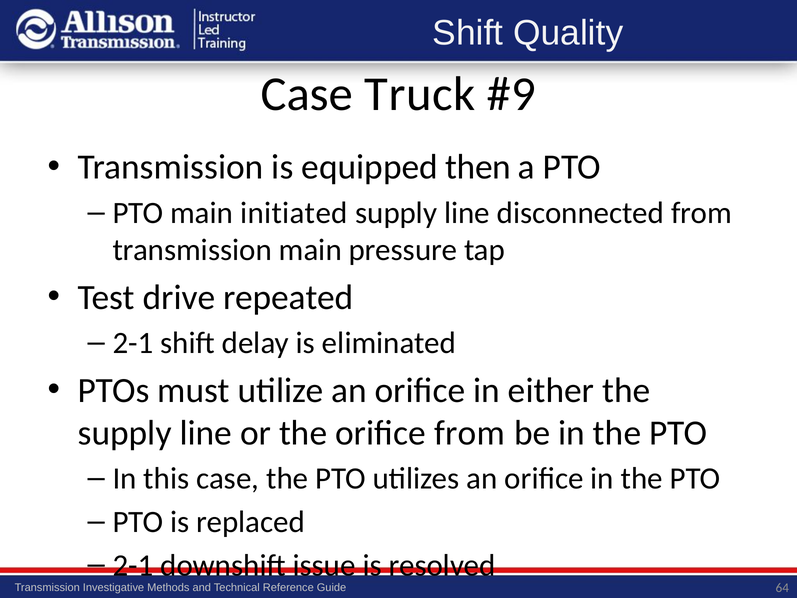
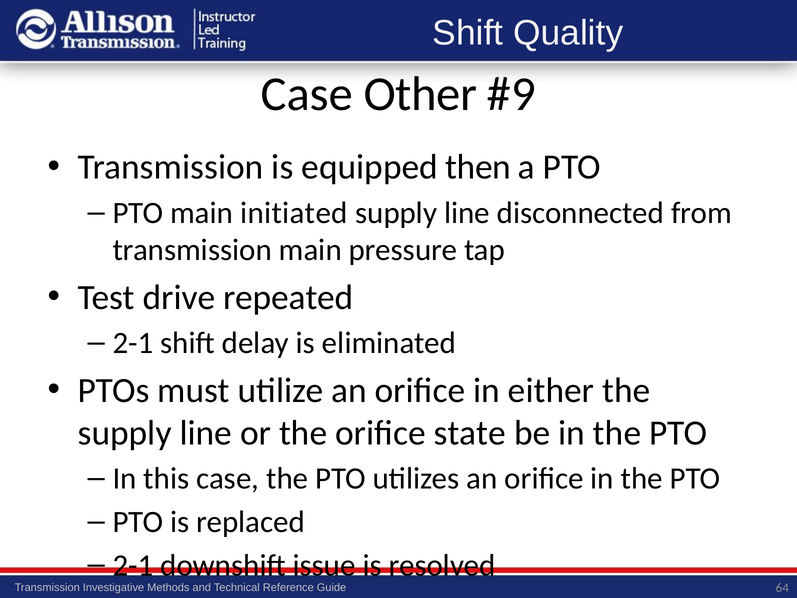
Truck: Truck -> Other
orifice from: from -> state
